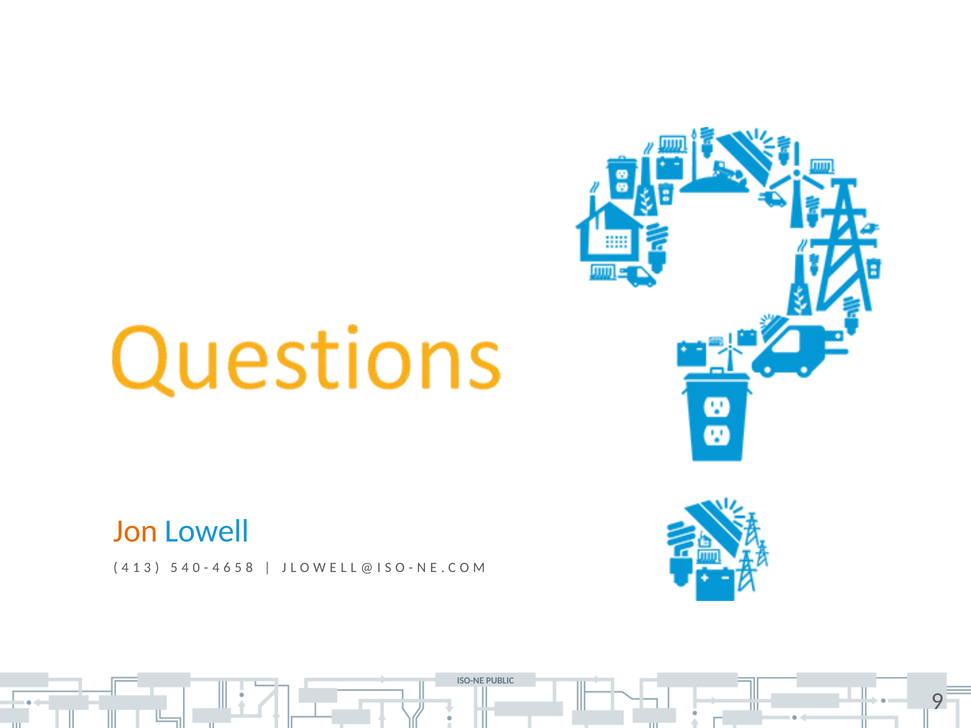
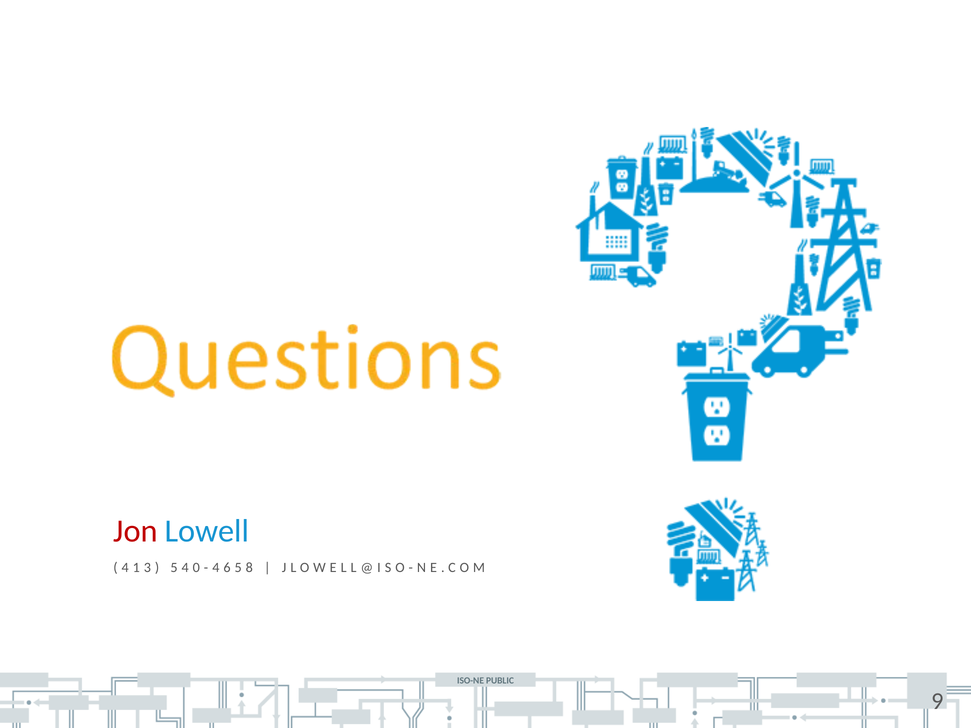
Jon colour: orange -> red
